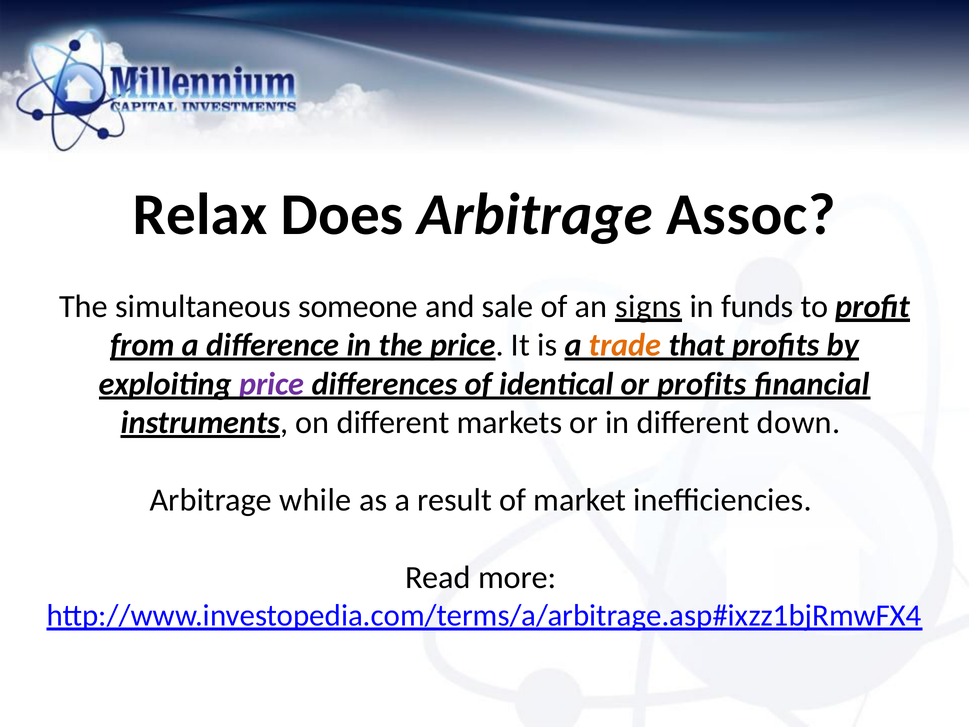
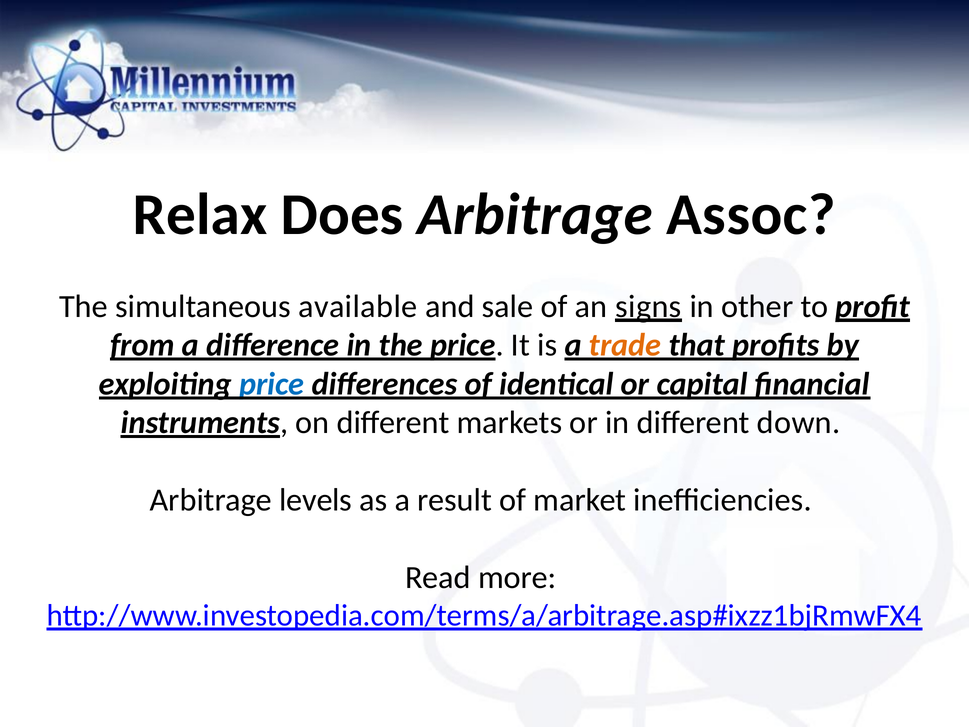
someone: someone -> available
funds: funds -> other
price at (272, 384) colour: purple -> blue
or profits: profits -> capital
while: while -> levels
